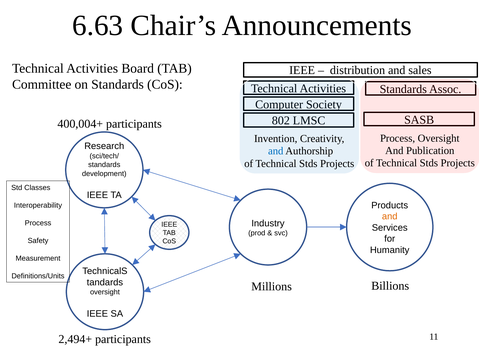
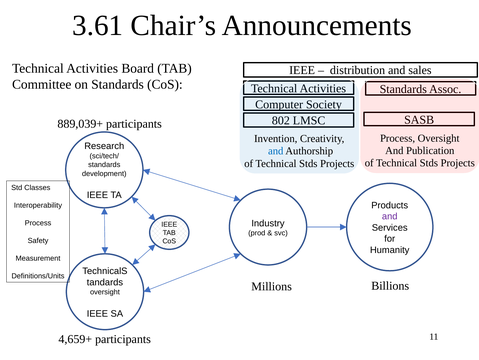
6.63: 6.63 -> 3.61
400,004+: 400,004+ -> 889,039+
and at (390, 216) colour: orange -> purple
2,494+: 2,494+ -> 4,659+
